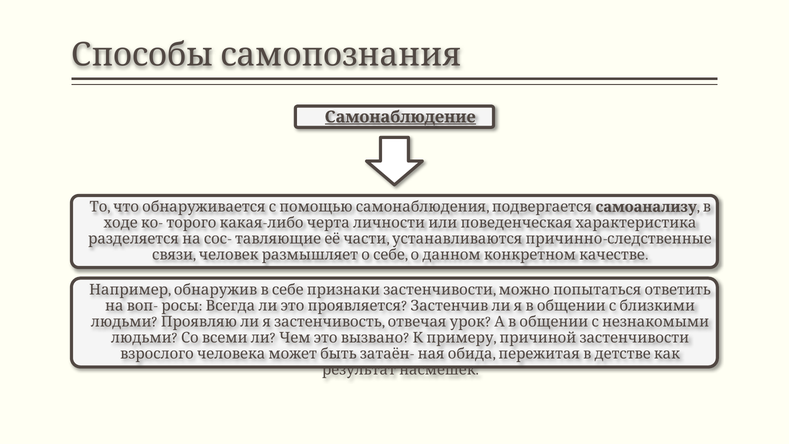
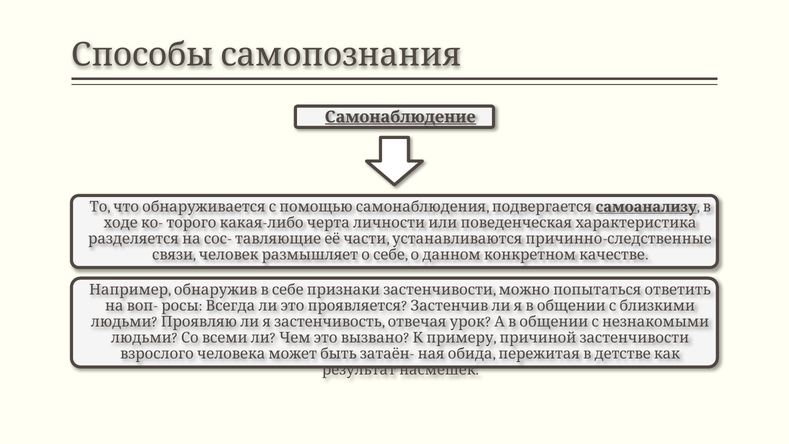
самоанализу underline: none -> present
